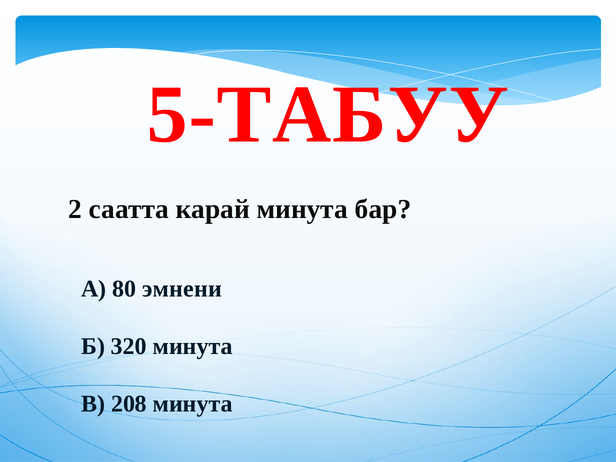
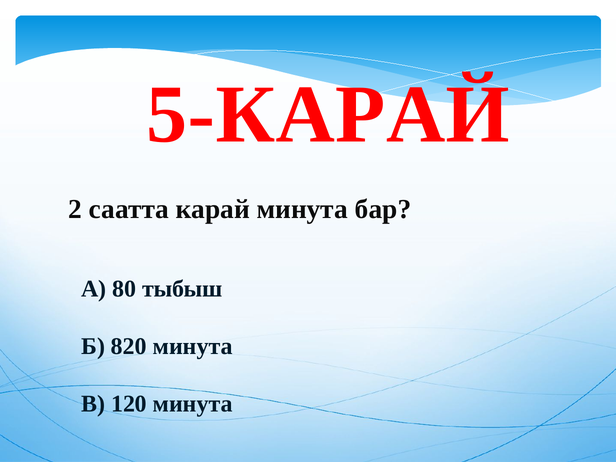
5-ТАБУУ: 5-ТАБУУ -> 5-КАРАЙ
эмнени: эмнени -> тыбыш
320: 320 -> 820
208: 208 -> 120
